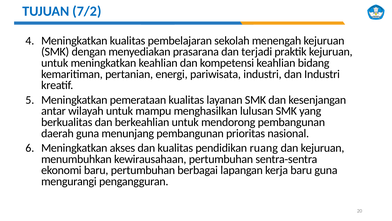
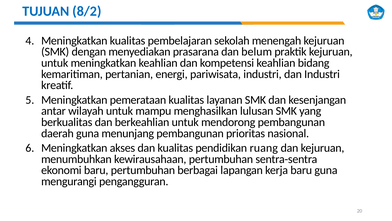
7/2: 7/2 -> 8/2
terjadi: terjadi -> belum
